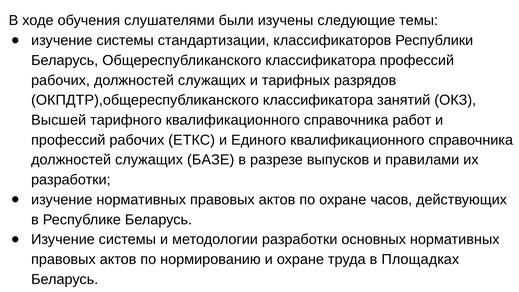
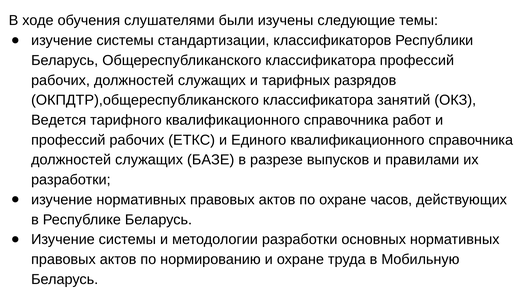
Высшей: Высшей -> Ведется
Площадках: Площадках -> Мобильную
